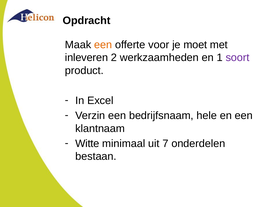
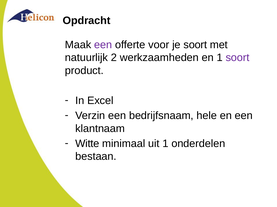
een at (103, 45) colour: orange -> purple
je moet: moet -> soort
inleveren: inleveren -> natuurlijk
uit 7: 7 -> 1
